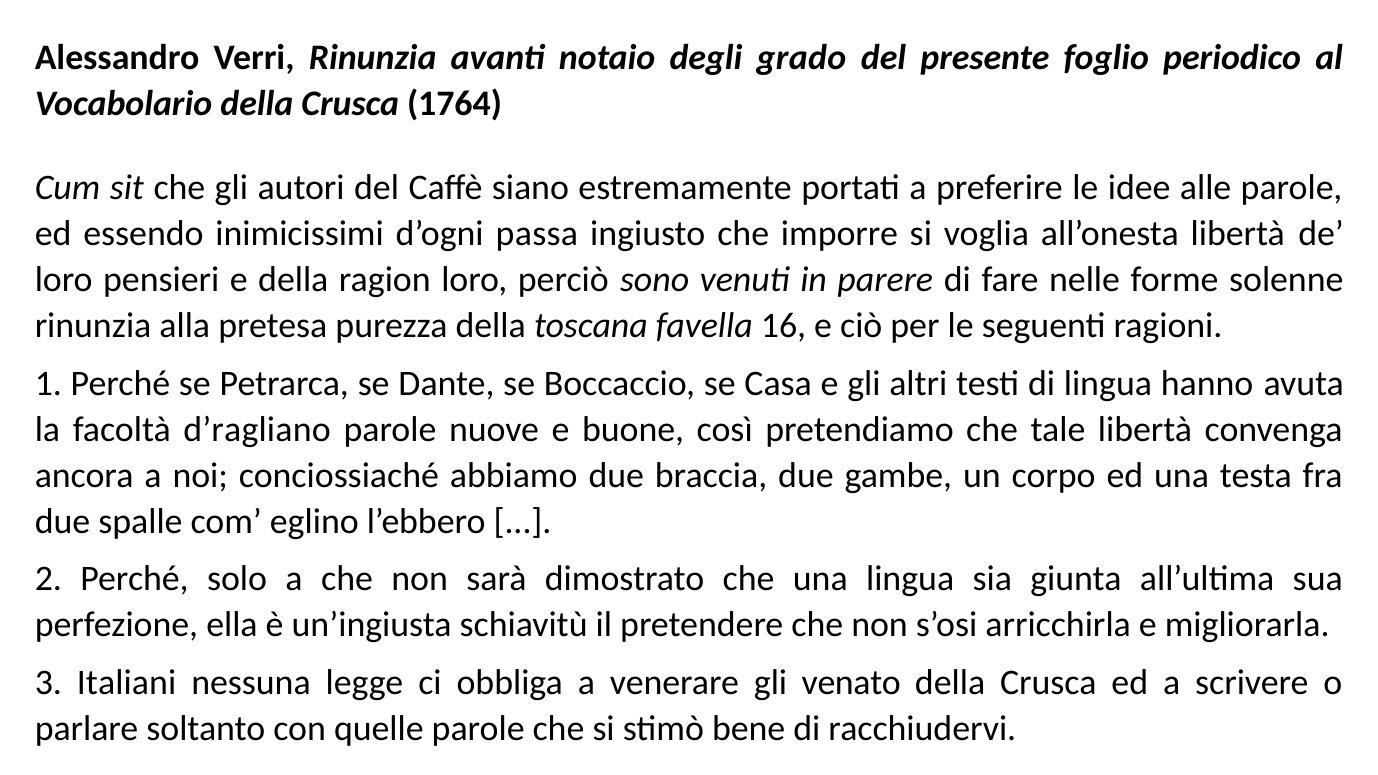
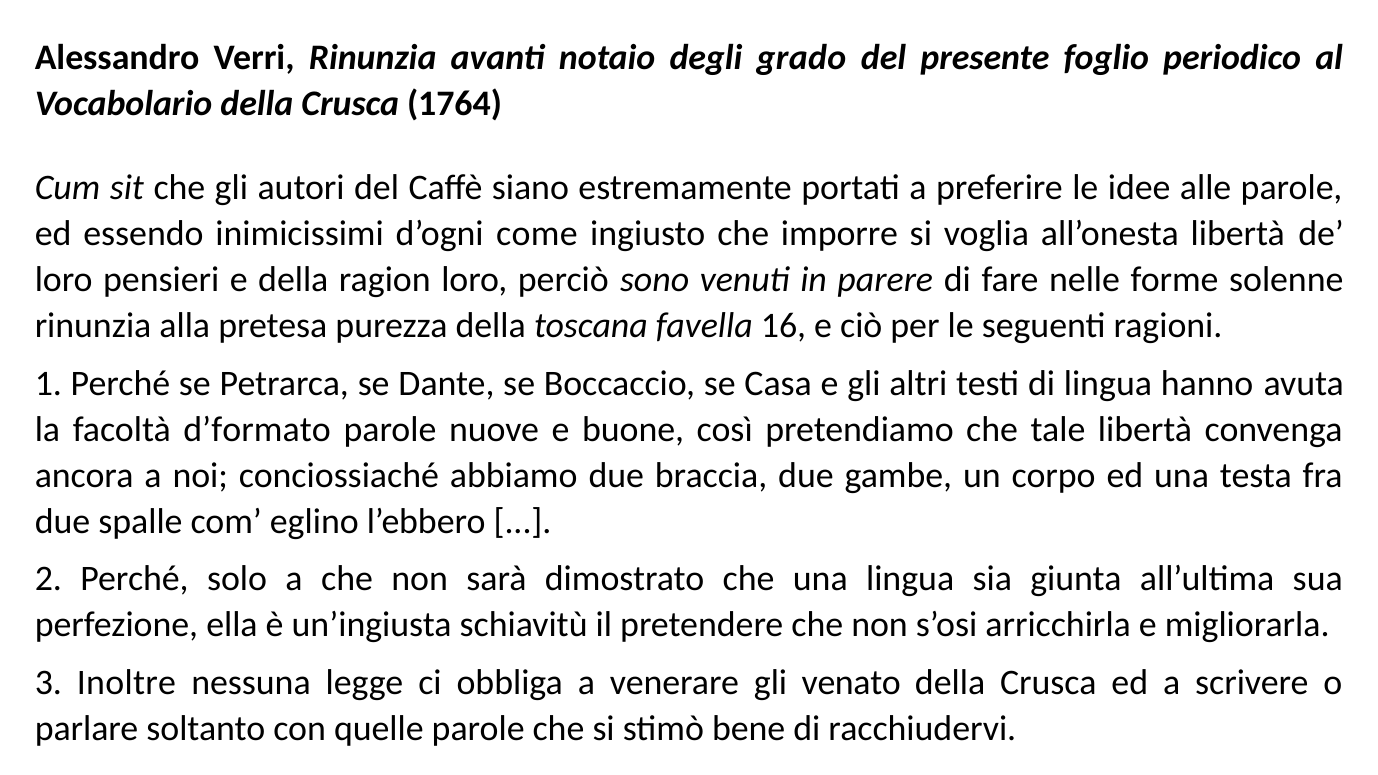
passa: passa -> come
d’ragliano: d’ragliano -> d’formato
Italiani: Italiani -> Inoltre
